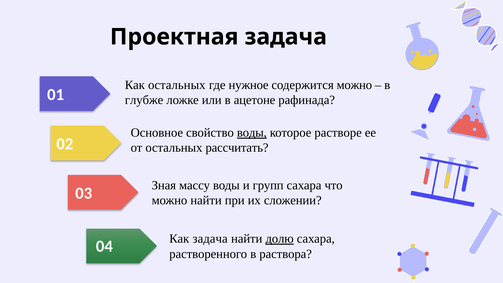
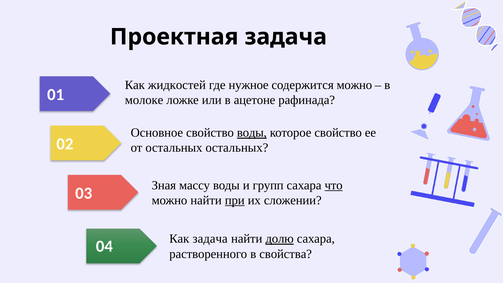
Как остальных: остальных -> жидкостей
глубже: глубже -> молоке
которое растворе: растворе -> свойство
остальных рассчитать: рассчитать -> остальных
что underline: none -> present
при underline: none -> present
раствора: раствора -> свойства
